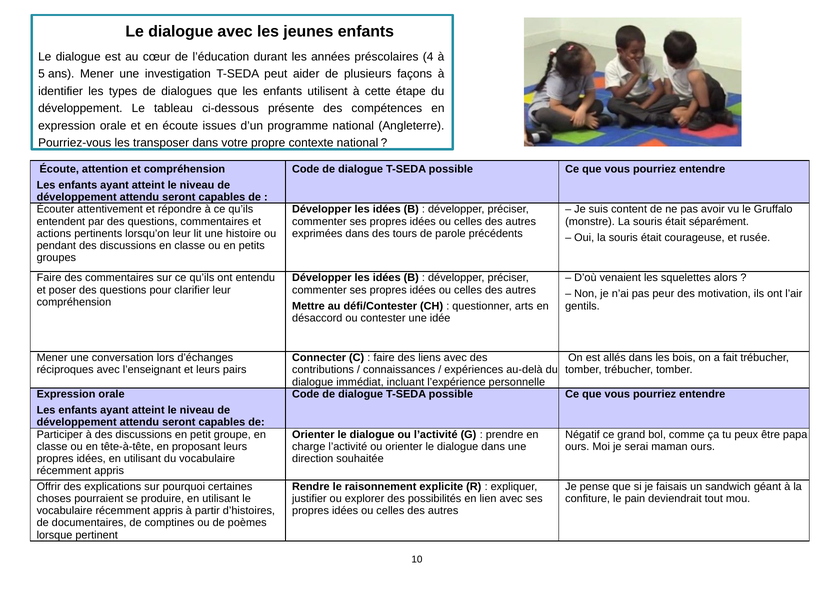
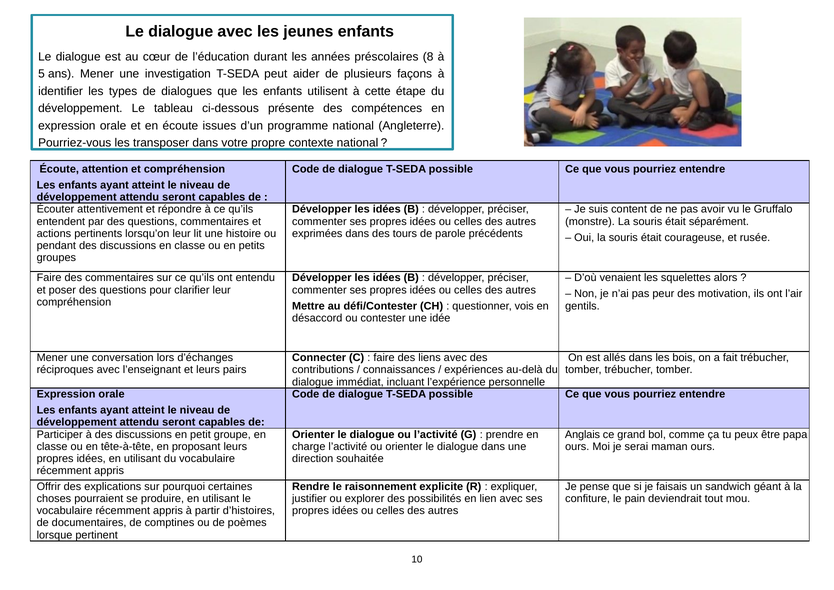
4: 4 -> 8
arts: arts -> vois
Négatif: Négatif -> Anglais
